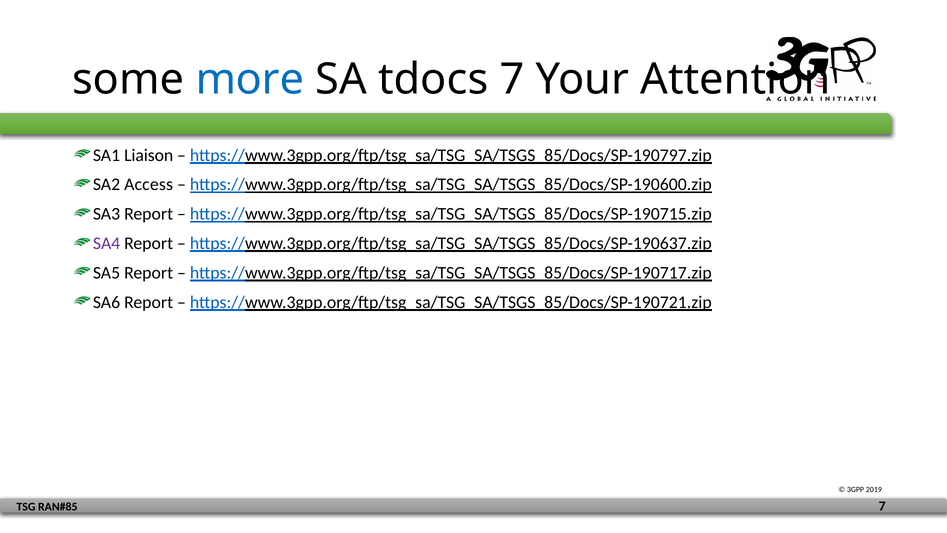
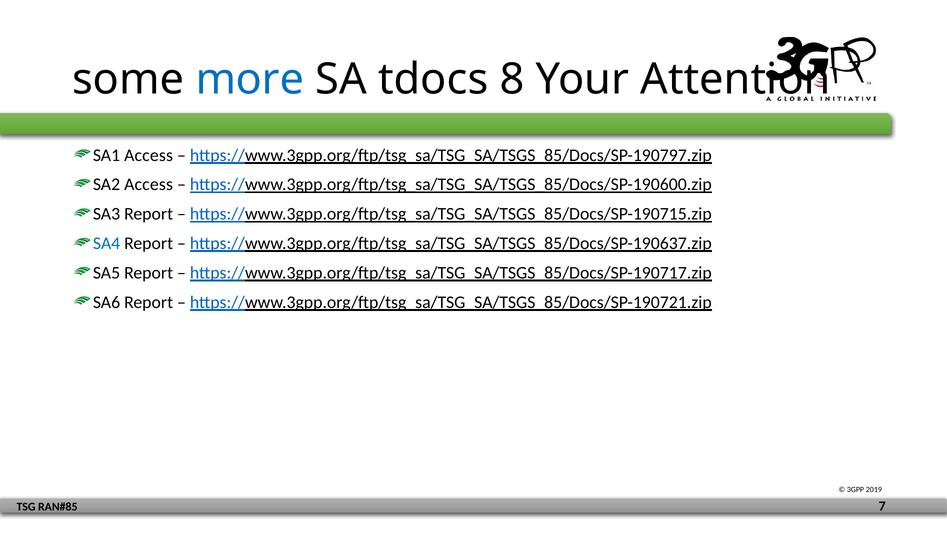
tdocs 7: 7 -> 8
SA1 Liaison: Liaison -> Access
SA4 colour: purple -> blue
